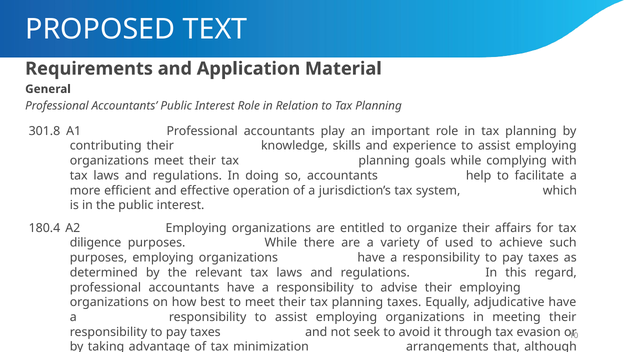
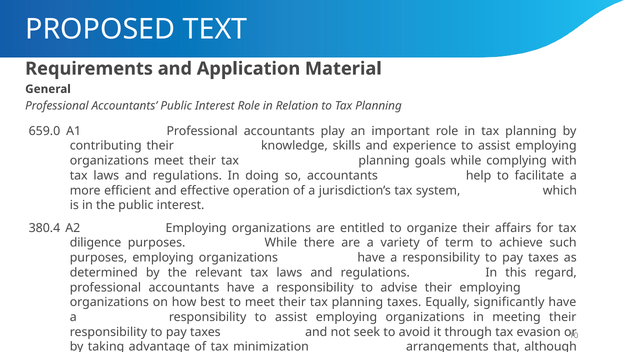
301.8: 301.8 -> 659.0
180.4: 180.4 -> 380.4
used: used -> term
adjudicative: adjudicative -> significantly
